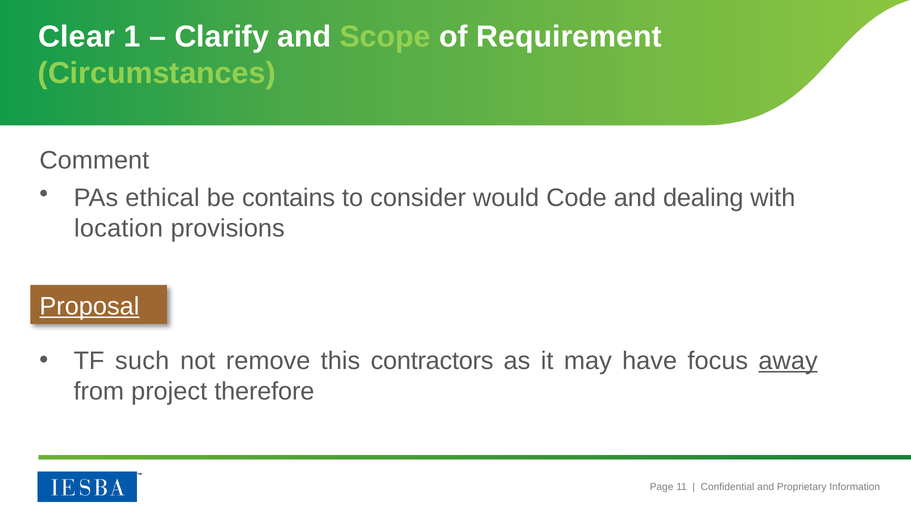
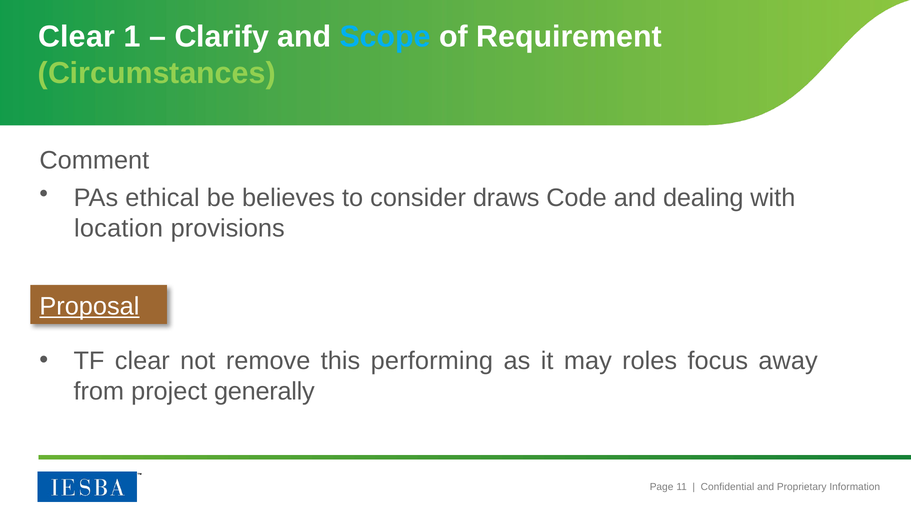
Scope colour: light green -> light blue
contains: contains -> believes
would: would -> draws
TF such: such -> clear
contractors: contractors -> performing
have: have -> roles
away underline: present -> none
therefore: therefore -> generally
